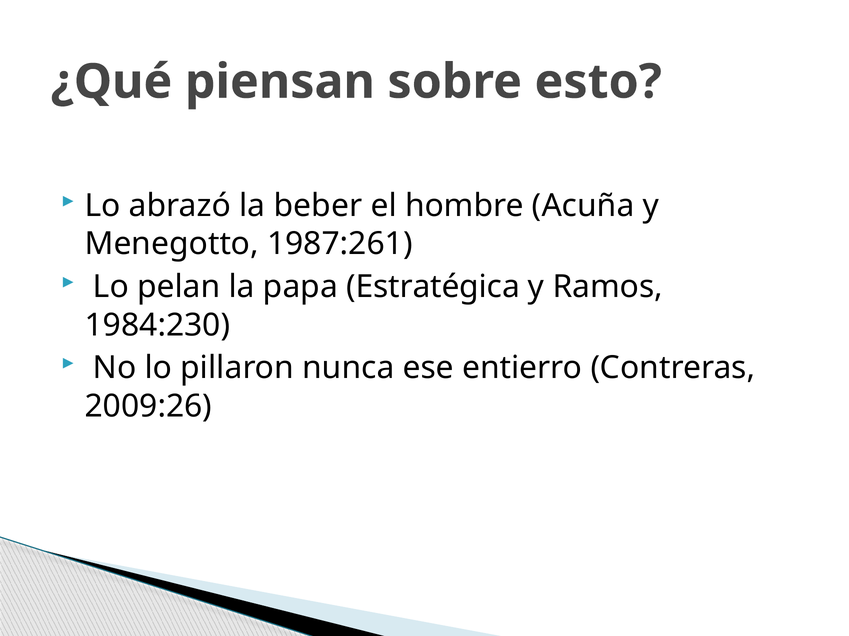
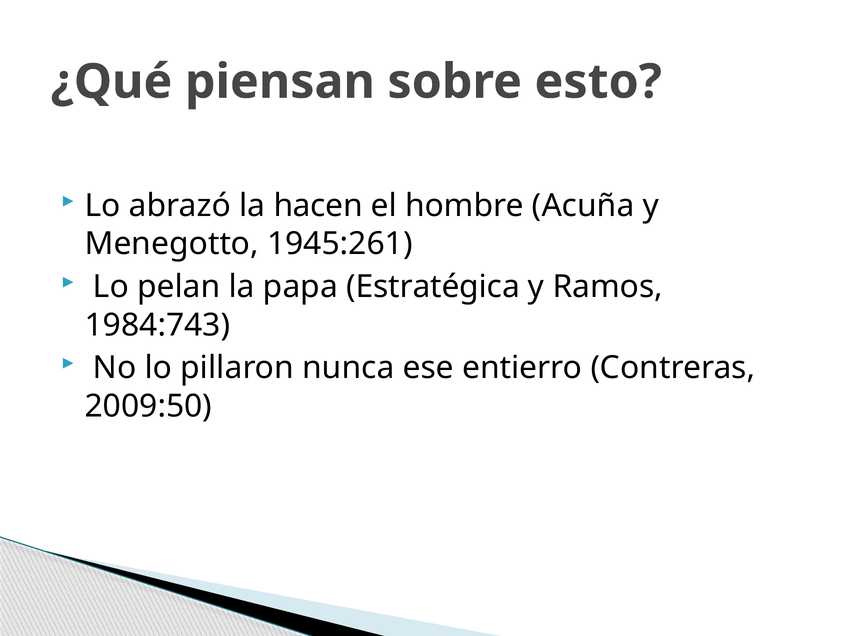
beber: beber -> hacen
1987:261: 1987:261 -> 1945:261
1984:230: 1984:230 -> 1984:743
2009:26: 2009:26 -> 2009:50
